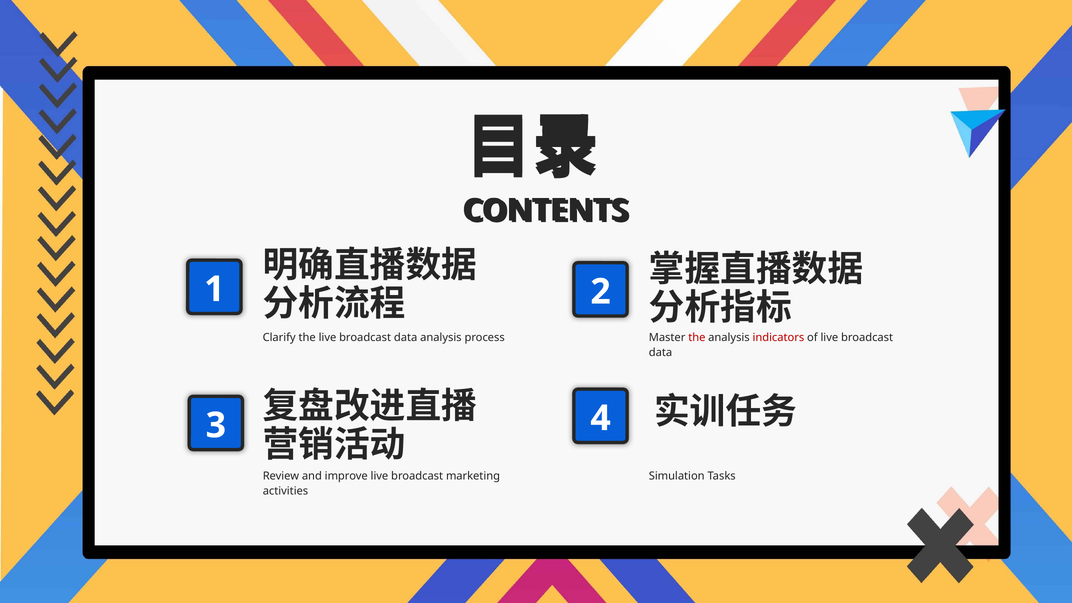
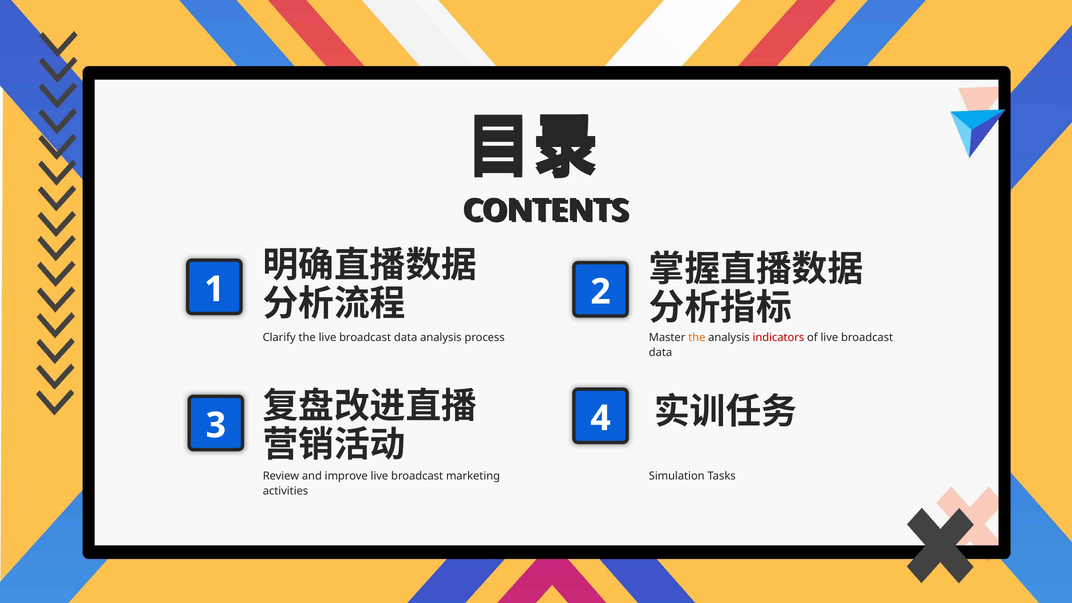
the at (697, 338) colour: red -> orange
